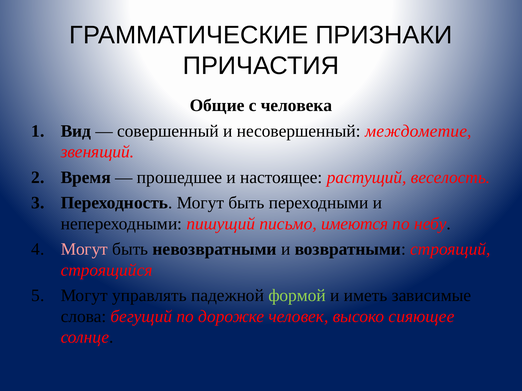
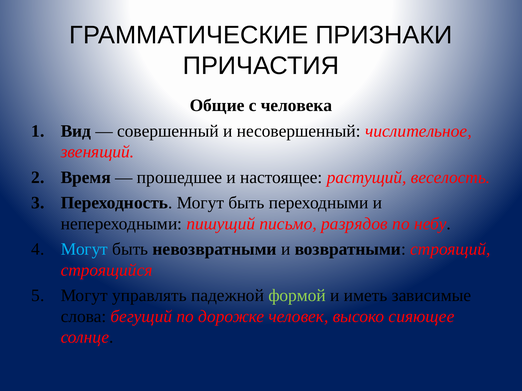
междометие: междометие -> числительное
имеются: имеются -> разрядов
Могут at (84, 249) colour: pink -> light blue
